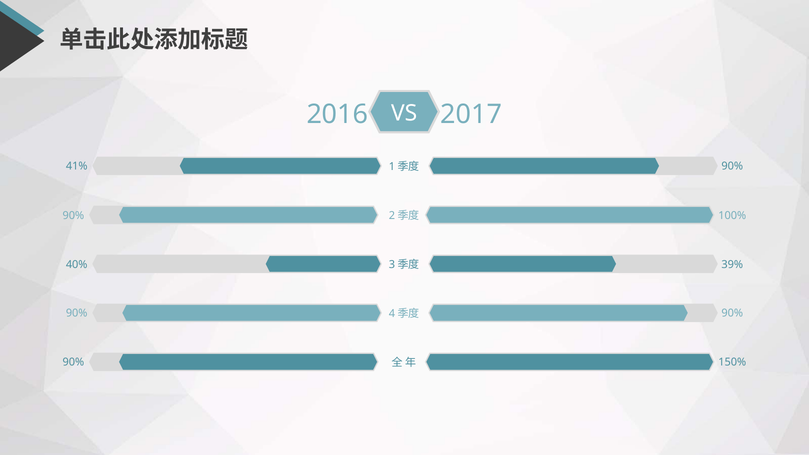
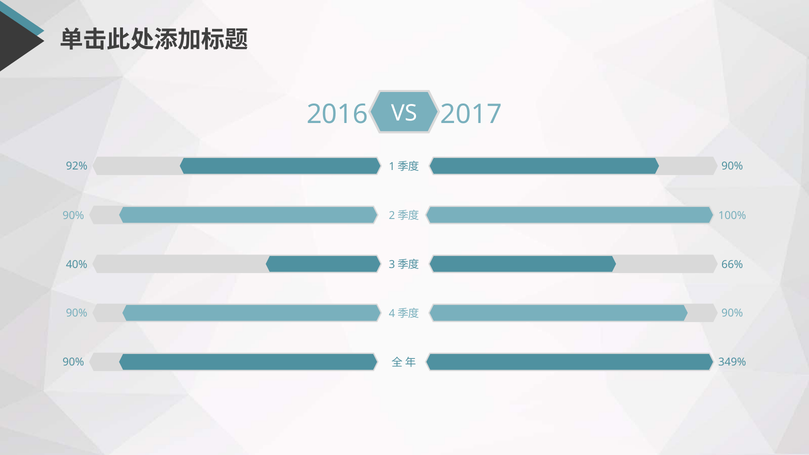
41%: 41% -> 92%
39%: 39% -> 66%
150%: 150% -> 349%
